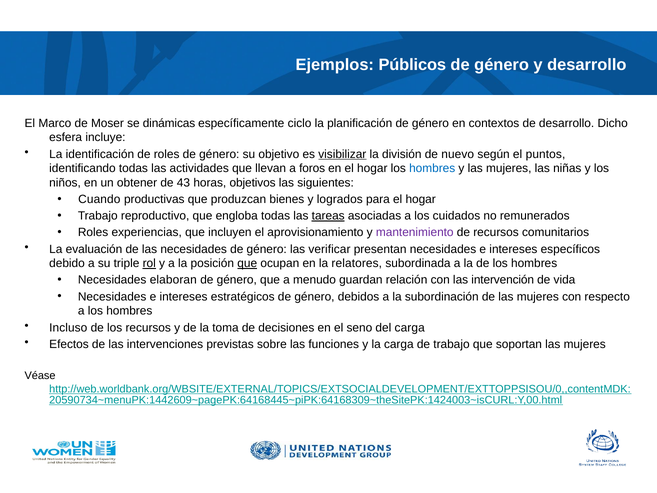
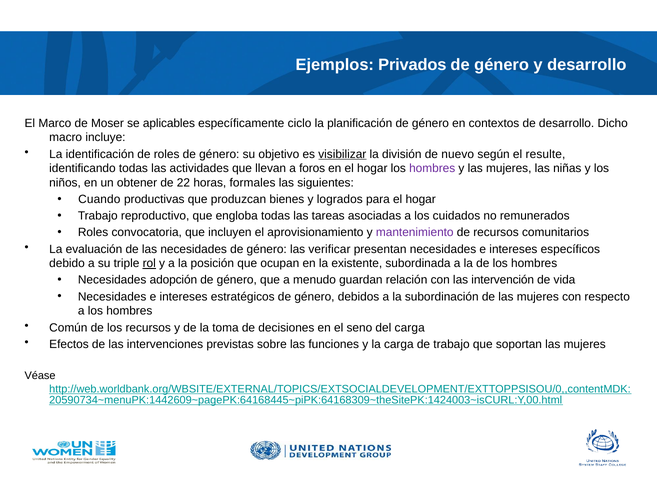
Públicos: Públicos -> Privados
dinámicas: dinámicas -> aplicables
esfera: esfera -> macro
puntos: puntos -> resulte
hombres at (432, 168) colour: blue -> purple
43: 43 -> 22
objetivos: objetivos -> formales
tareas underline: present -> none
experiencias: experiencias -> convocatoria
que at (247, 263) underline: present -> none
relatores: relatores -> existente
elaboran: elaboran -> adopción
Incluso: Incluso -> Común
